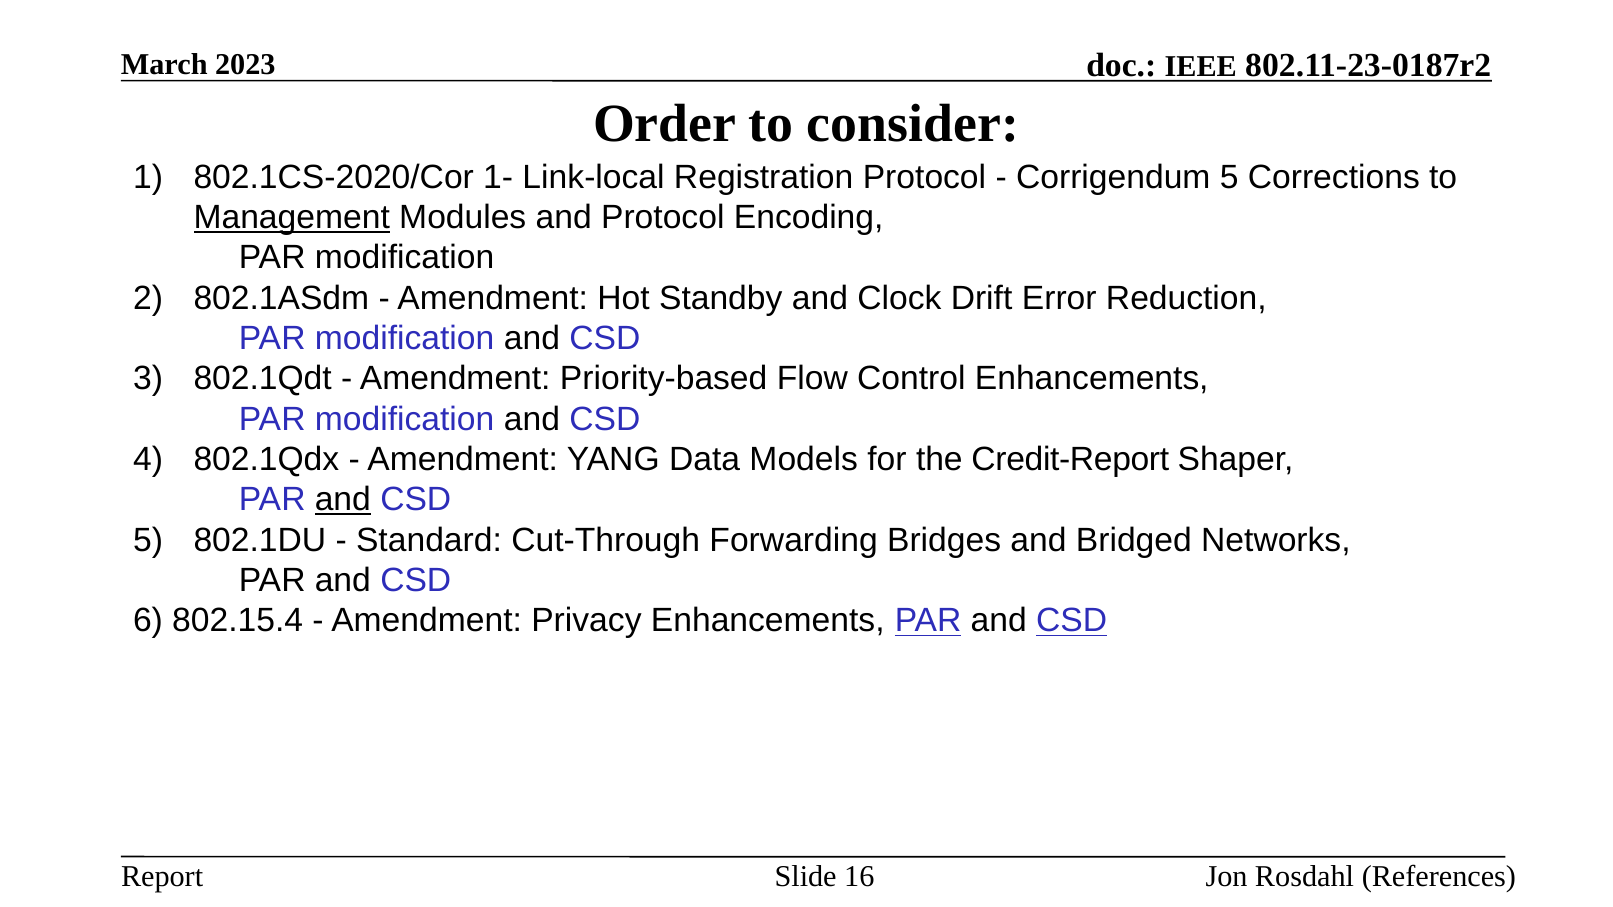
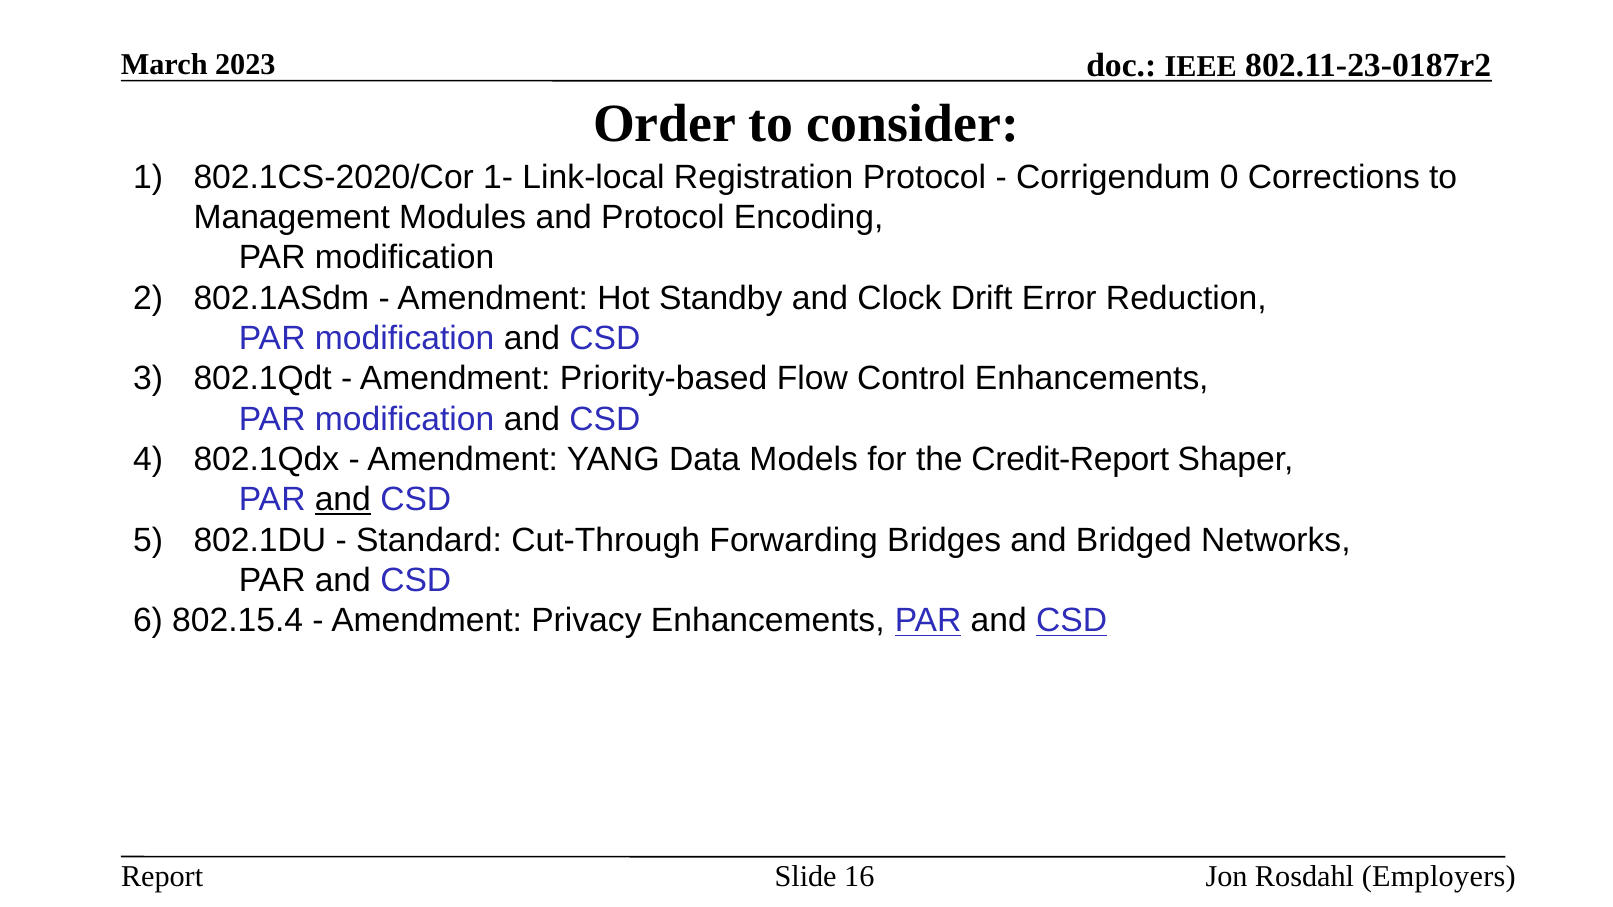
Corrigendum 5: 5 -> 0
Management underline: present -> none
References: References -> Employers
